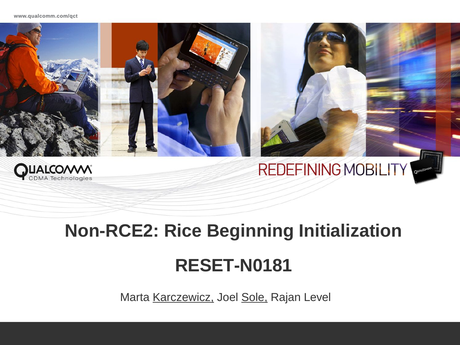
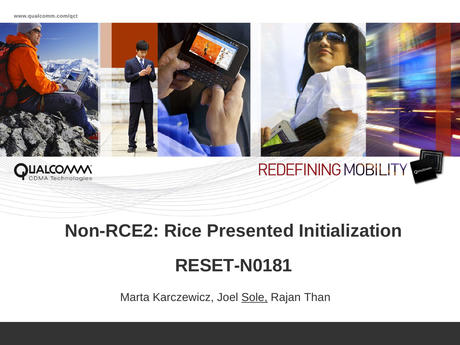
Beginning: Beginning -> Presented
Karczewicz underline: present -> none
Level: Level -> Than
